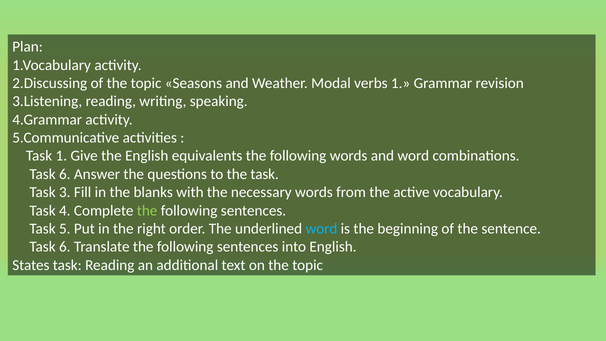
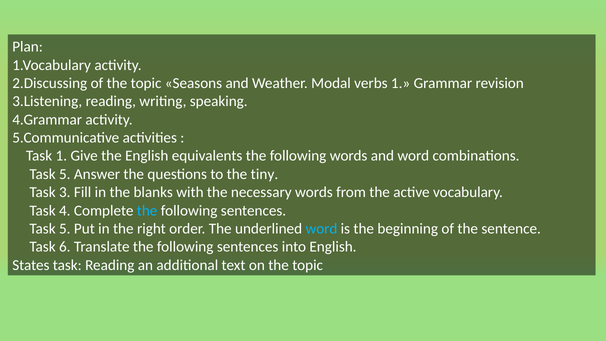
6 at (65, 174): 6 -> 5
the task: task -> tiny
the at (147, 210) colour: light green -> light blue
